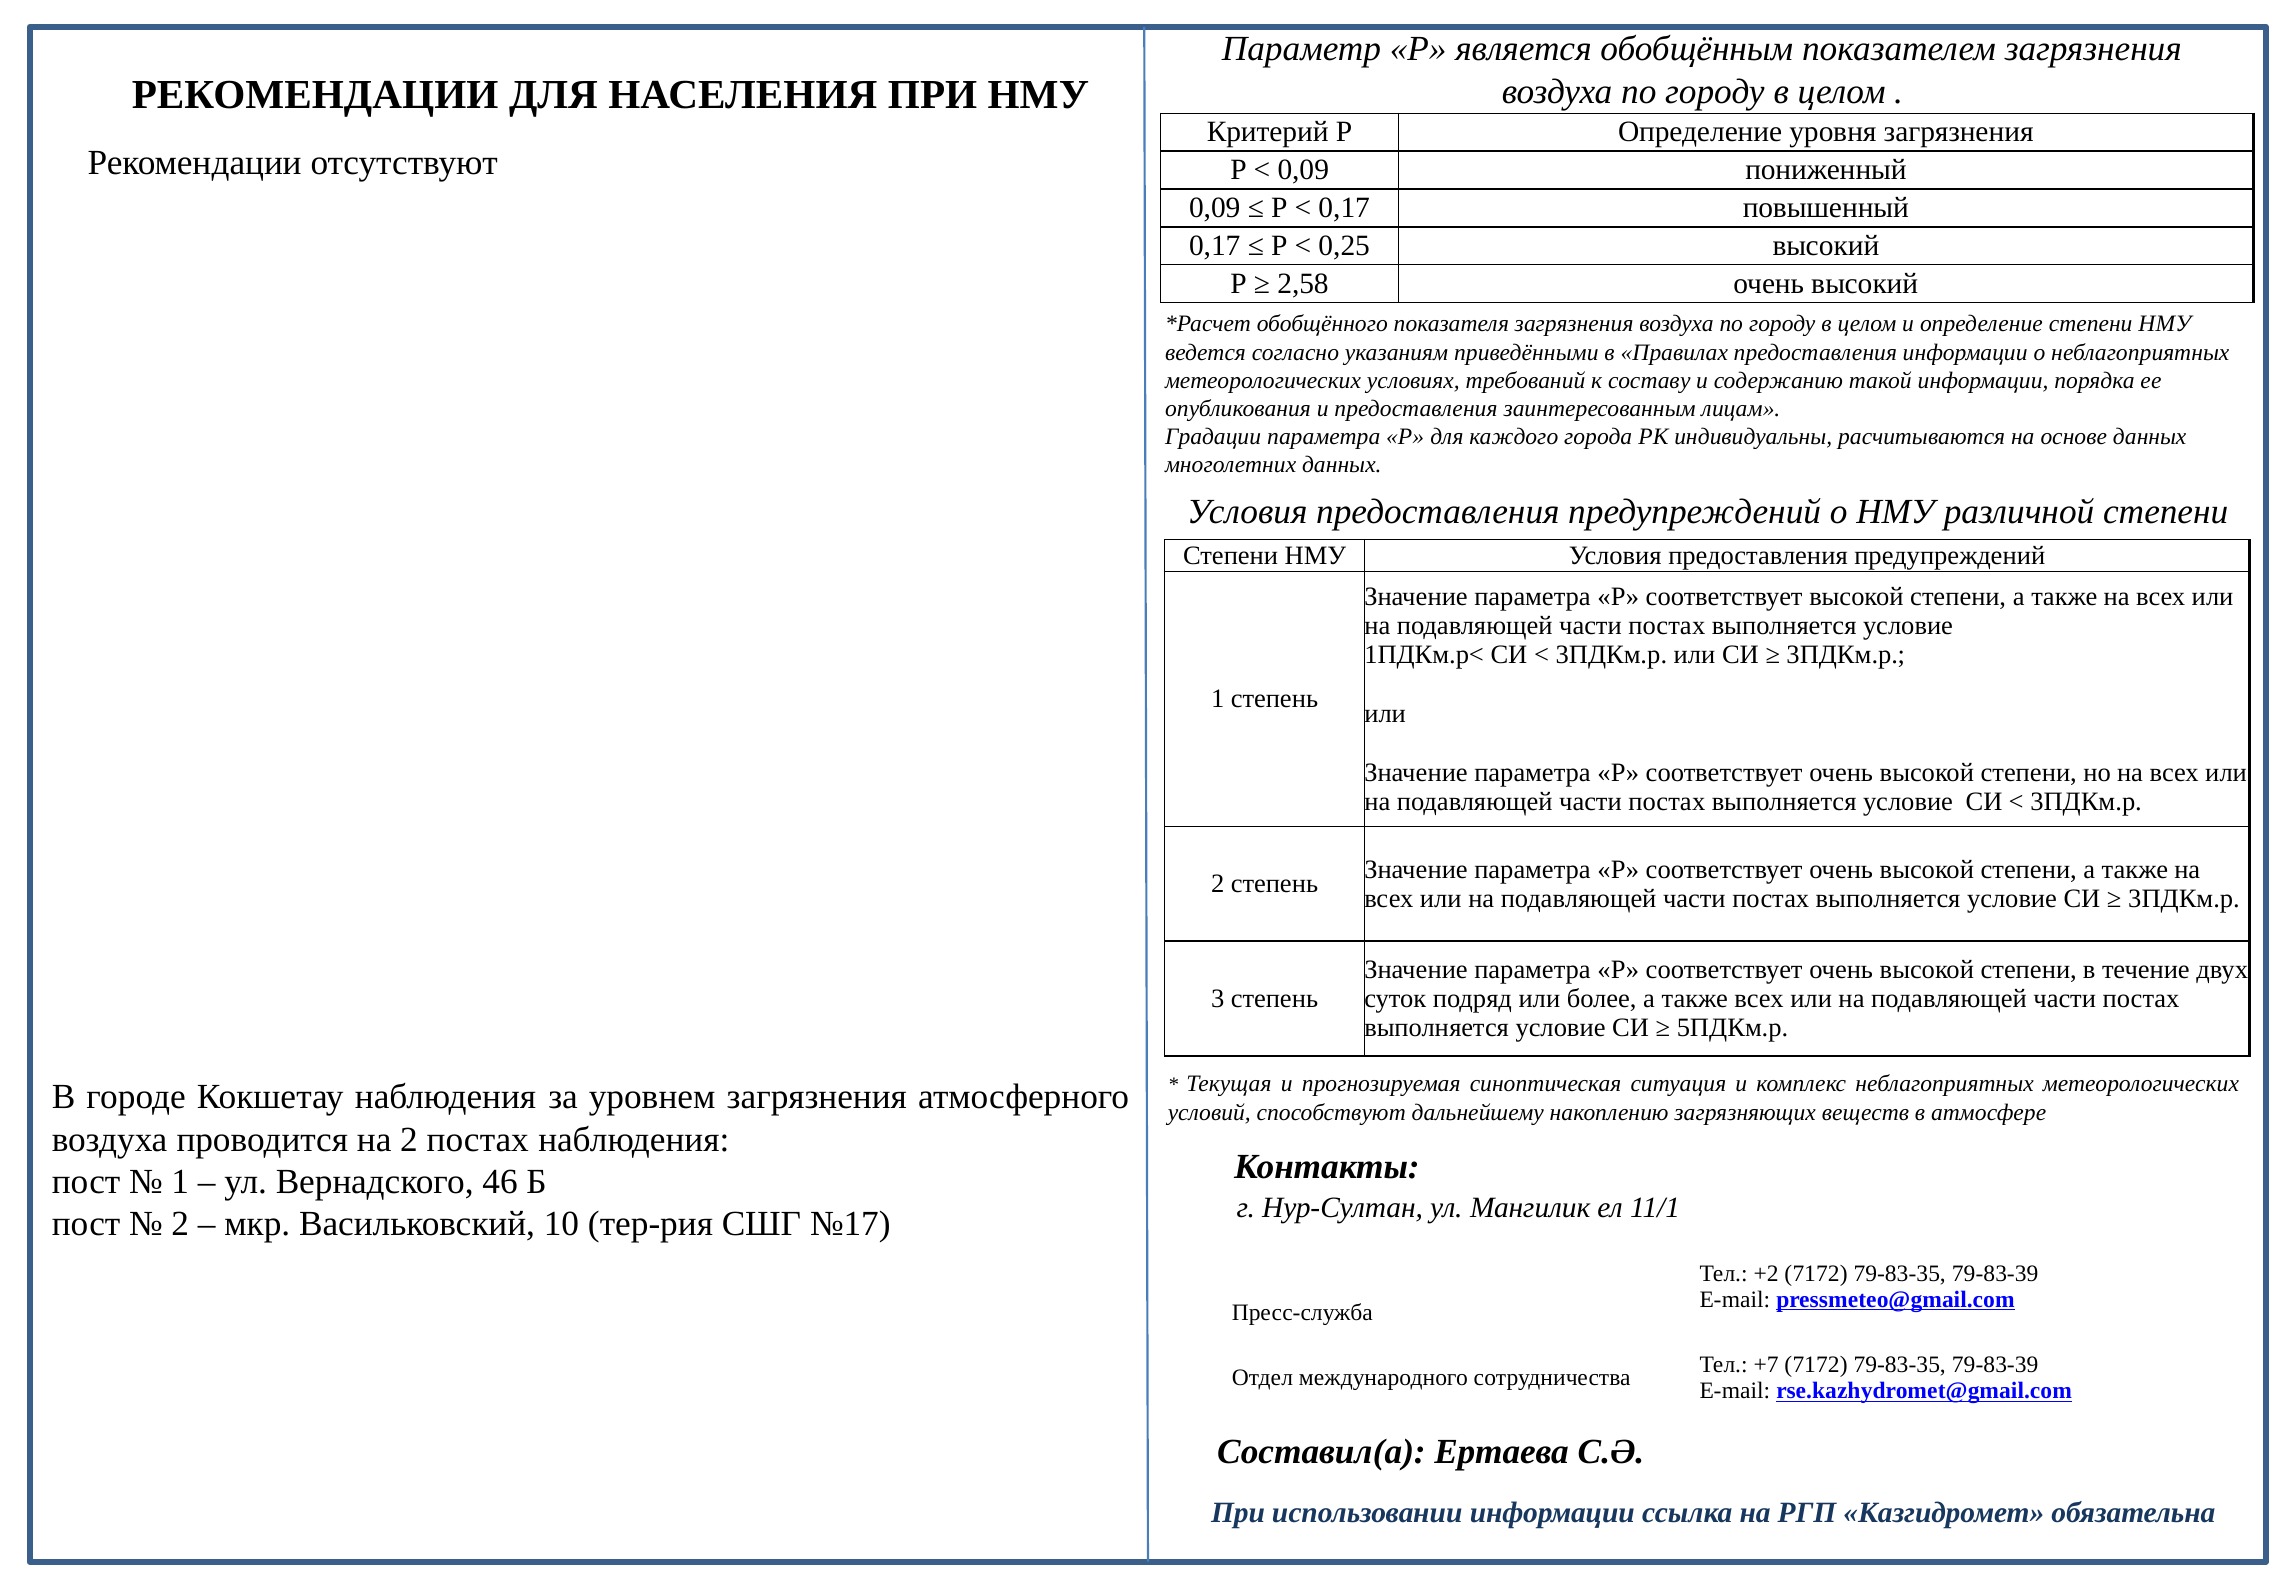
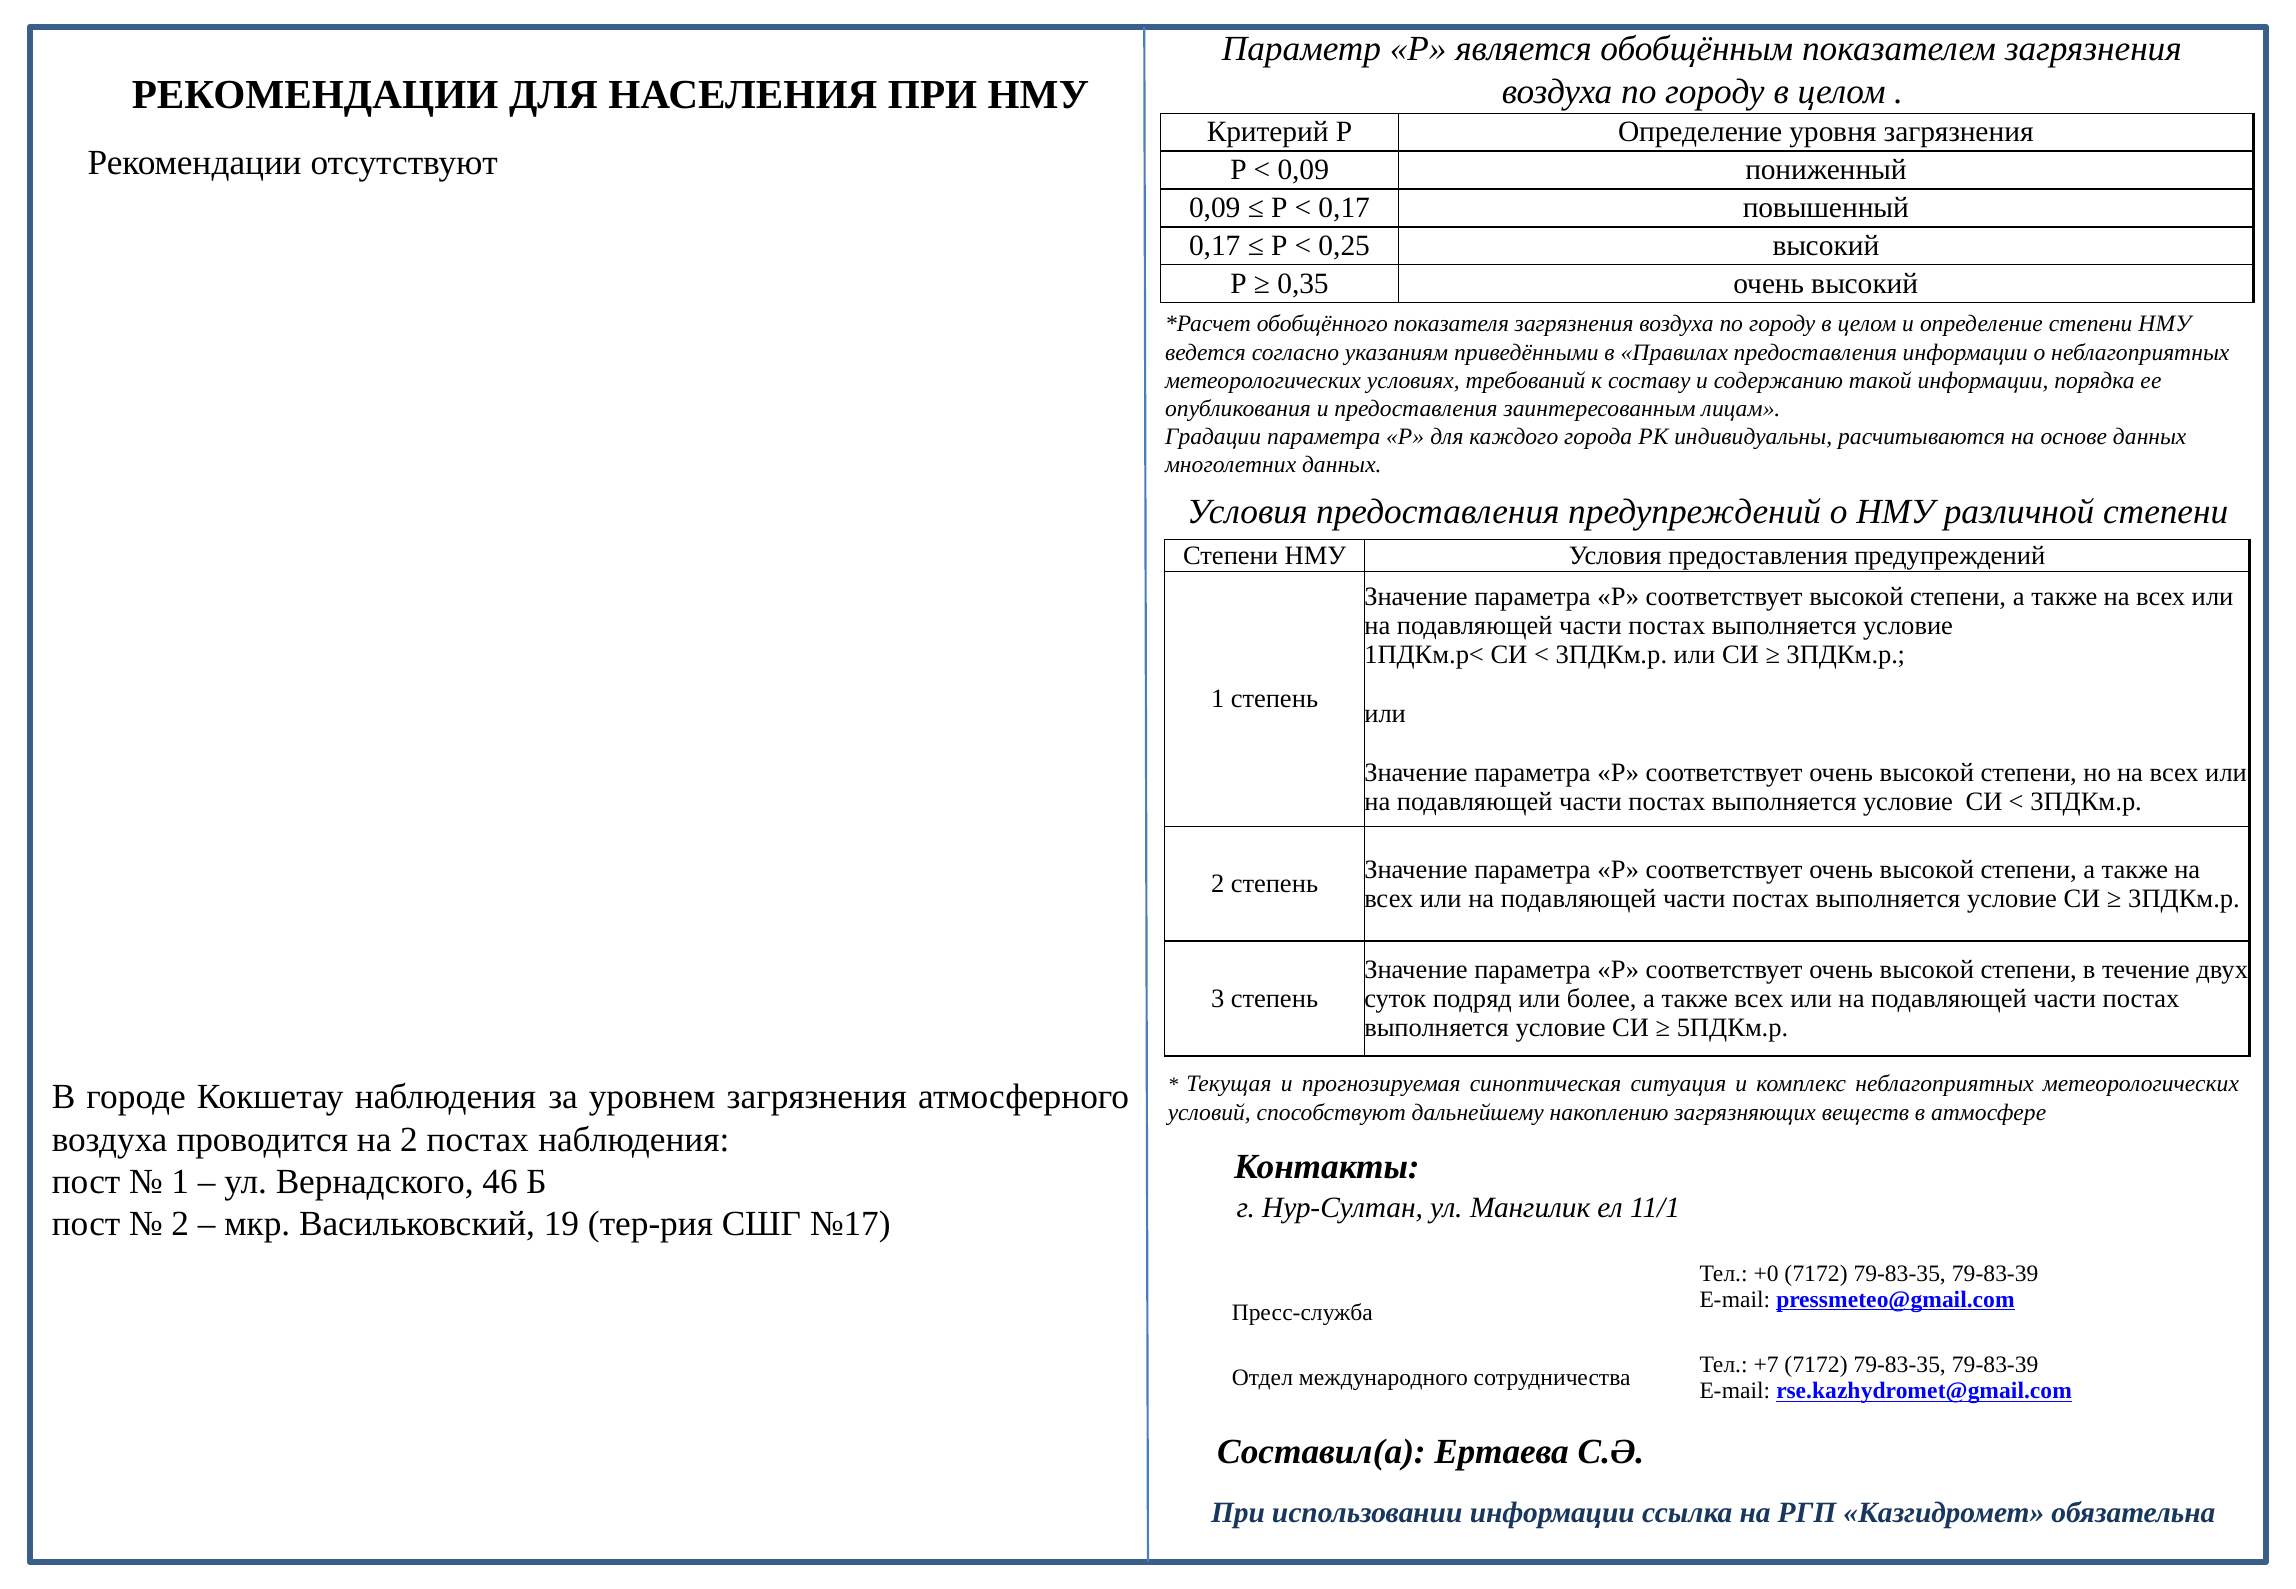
2,58: 2,58 -> 0,35
10: 10 -> 19
+2: +2 -> +0
